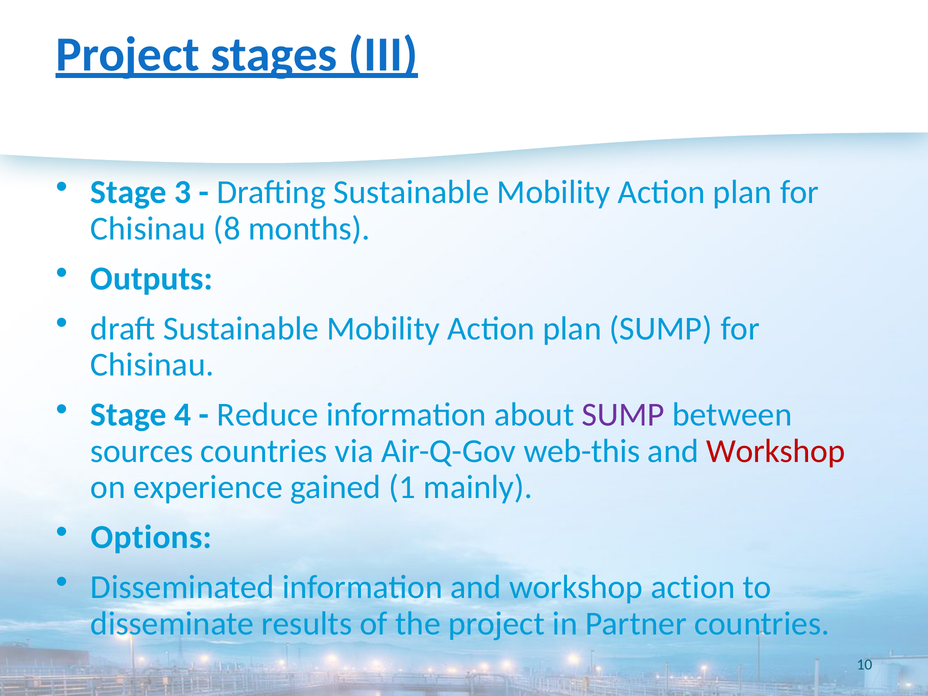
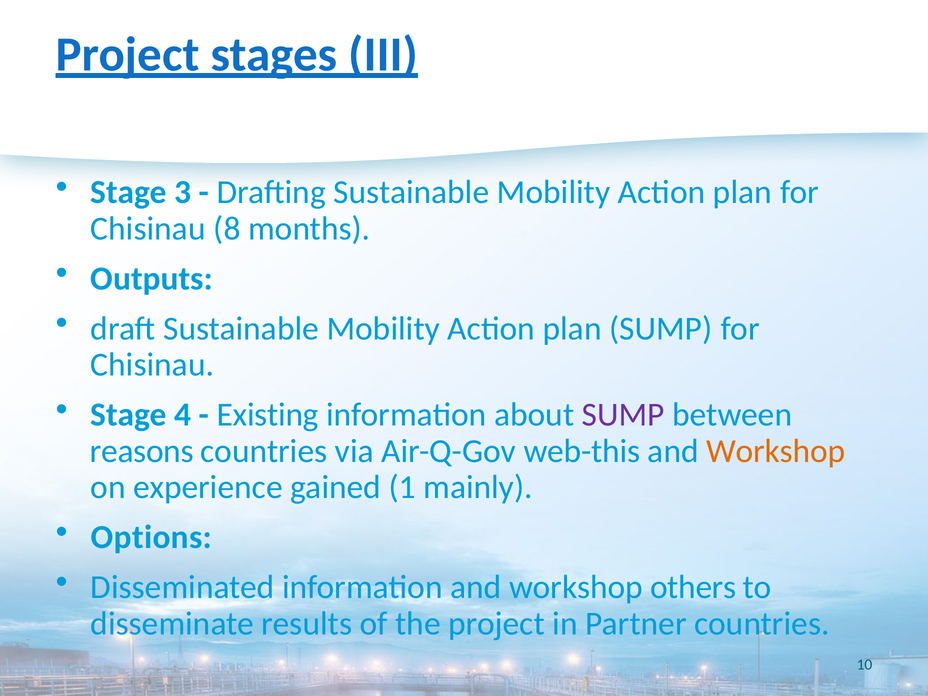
Reduce: Reduce -> Existing
sources: sources -> reasons
Workshop at (776, 451) colour: red -> orange
workshop action: action -> others
